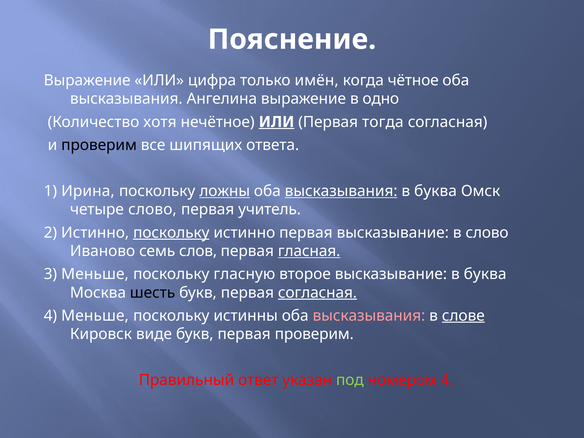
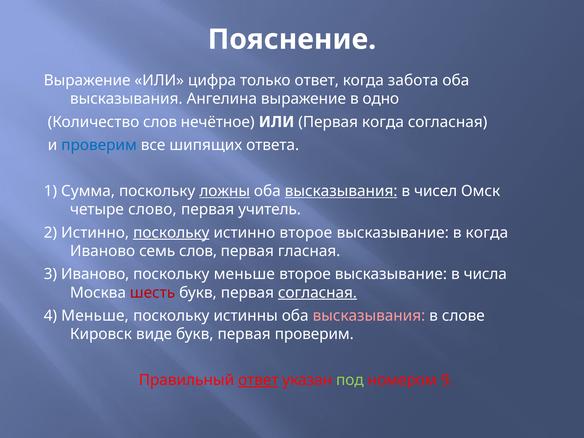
только имён: имён -> ответ
чётное: чётное -> забота
Количество хотя: хотя -> слов
ИЛИ at (277, 122) underline: present -> none
Первая тогда: тогда -> когда
проверим at (99, 145) colour: black -> blue
Ирина: Ирина -> Сумма
буква at (435, 191): буква -> чисел
истинно первая: первая -> второе
в слово: слово -> когда
гласная underline: present -> none
3 Меньше: Меньше -> Иваново
поскольку гласную: гласную -> меньше
высказывание в буква: буква -> числа
шесть colour: black -> red
слове underline: present -> none
ответ at (258, 380) underline: none -> present
номером 4: 4 -> 9
